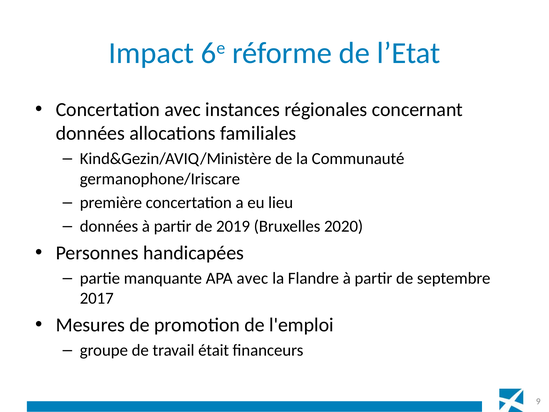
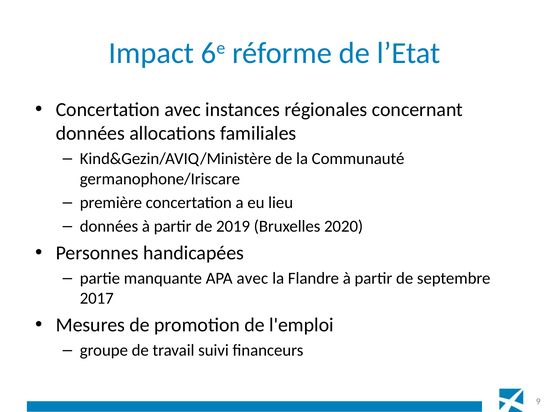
était: était -> suivi
